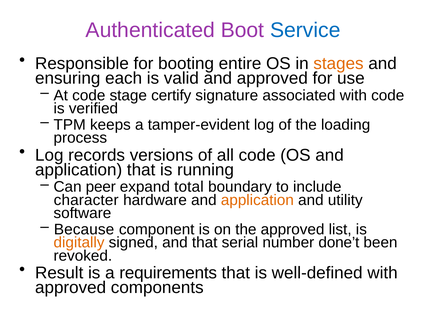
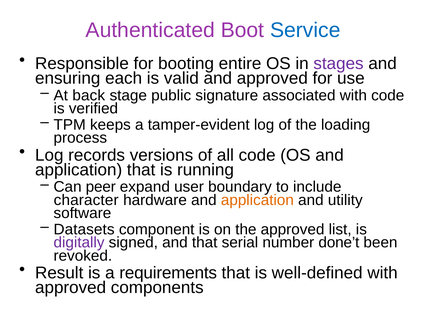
stages colour: orange -> purple
At code: code -> back
certify: certify -> public
total: total -> user
Because: Because -> Datasets
digitally colour: orange -> purple
